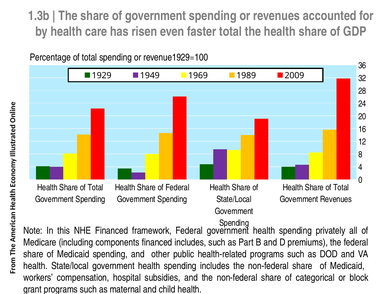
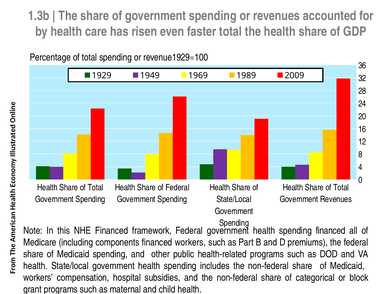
spending privately: privately -> financed
financed includes: includes -> workers
